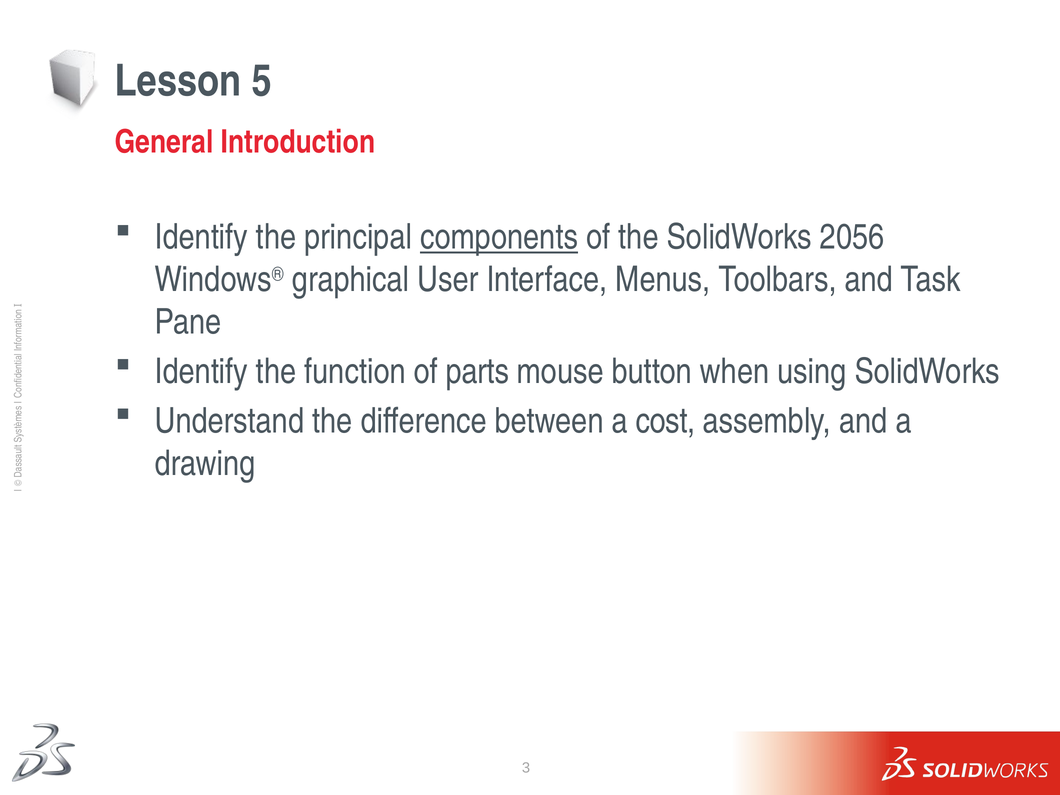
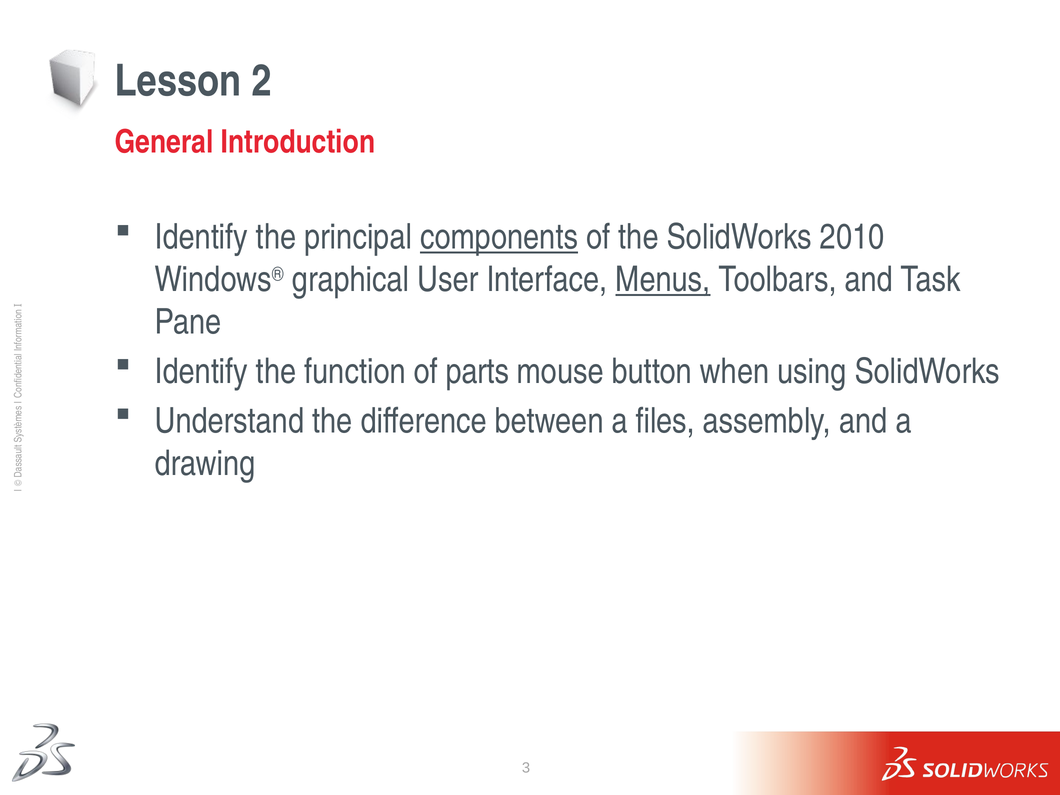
5: 5 -> 2
2056: 2056 -> 2010
Menus underline: none -> present
cost: cost -> files
